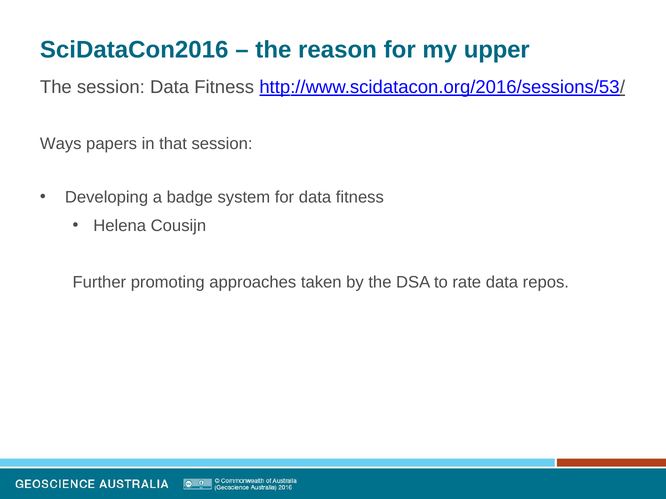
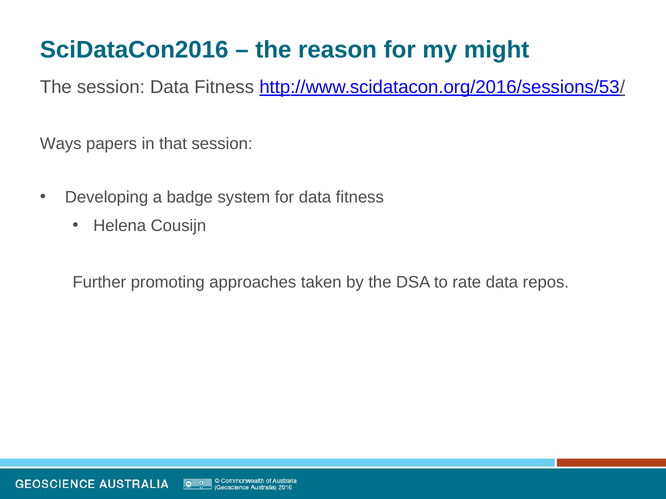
upper: upper -> might
